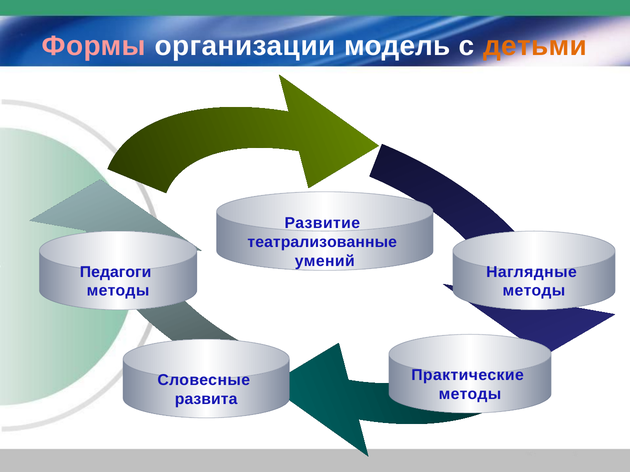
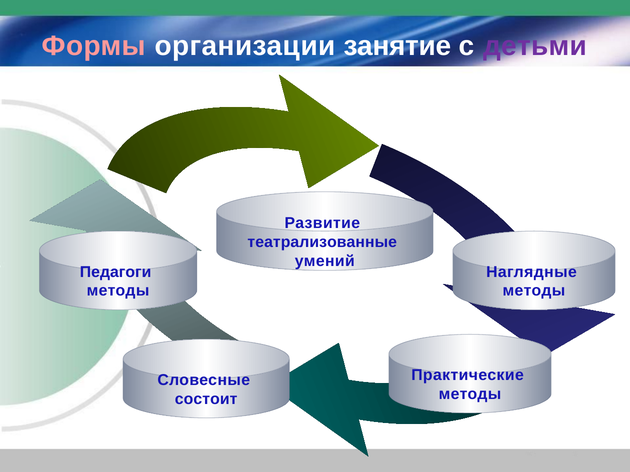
модель: модель -> занятие
детьми colour: orange -> purple
развита: развита -> состоит
